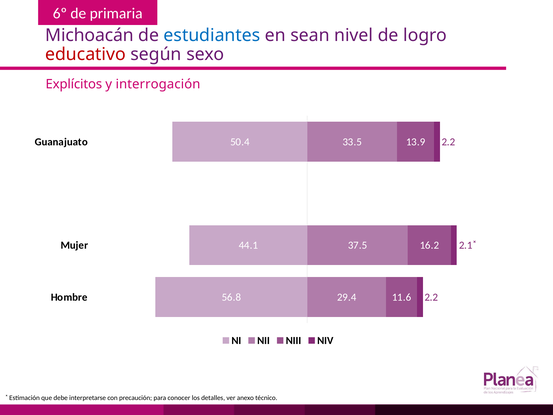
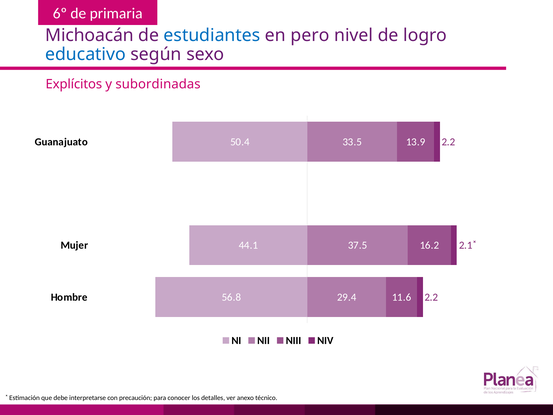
sean: sean -> pero
educativo colour: red -> blue
interrogación: interrogación -> subordinadas
